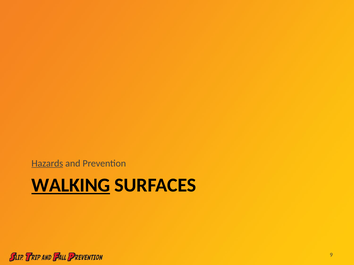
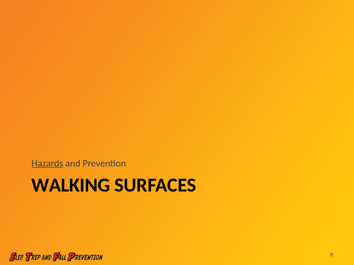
WALKING underline: present -> none
